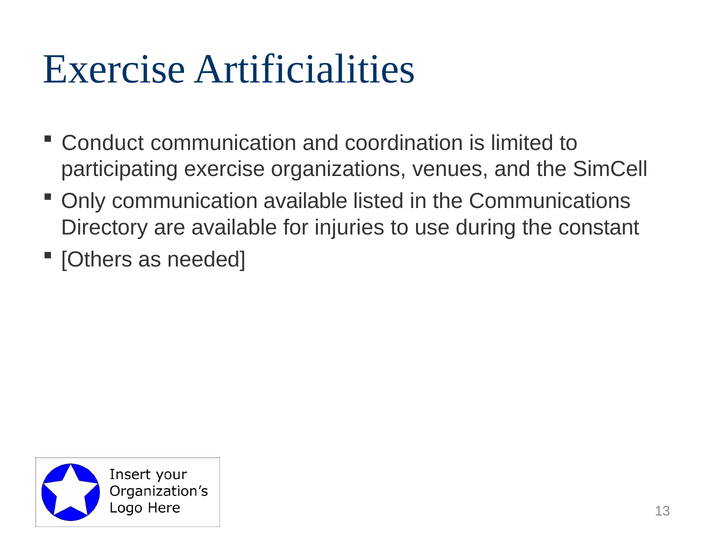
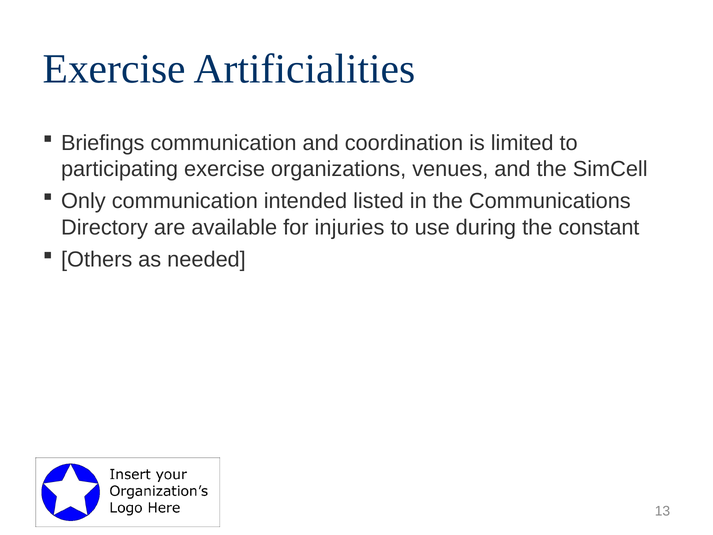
Conduct: Conduct -> Briefings
communication available: available -> intended
